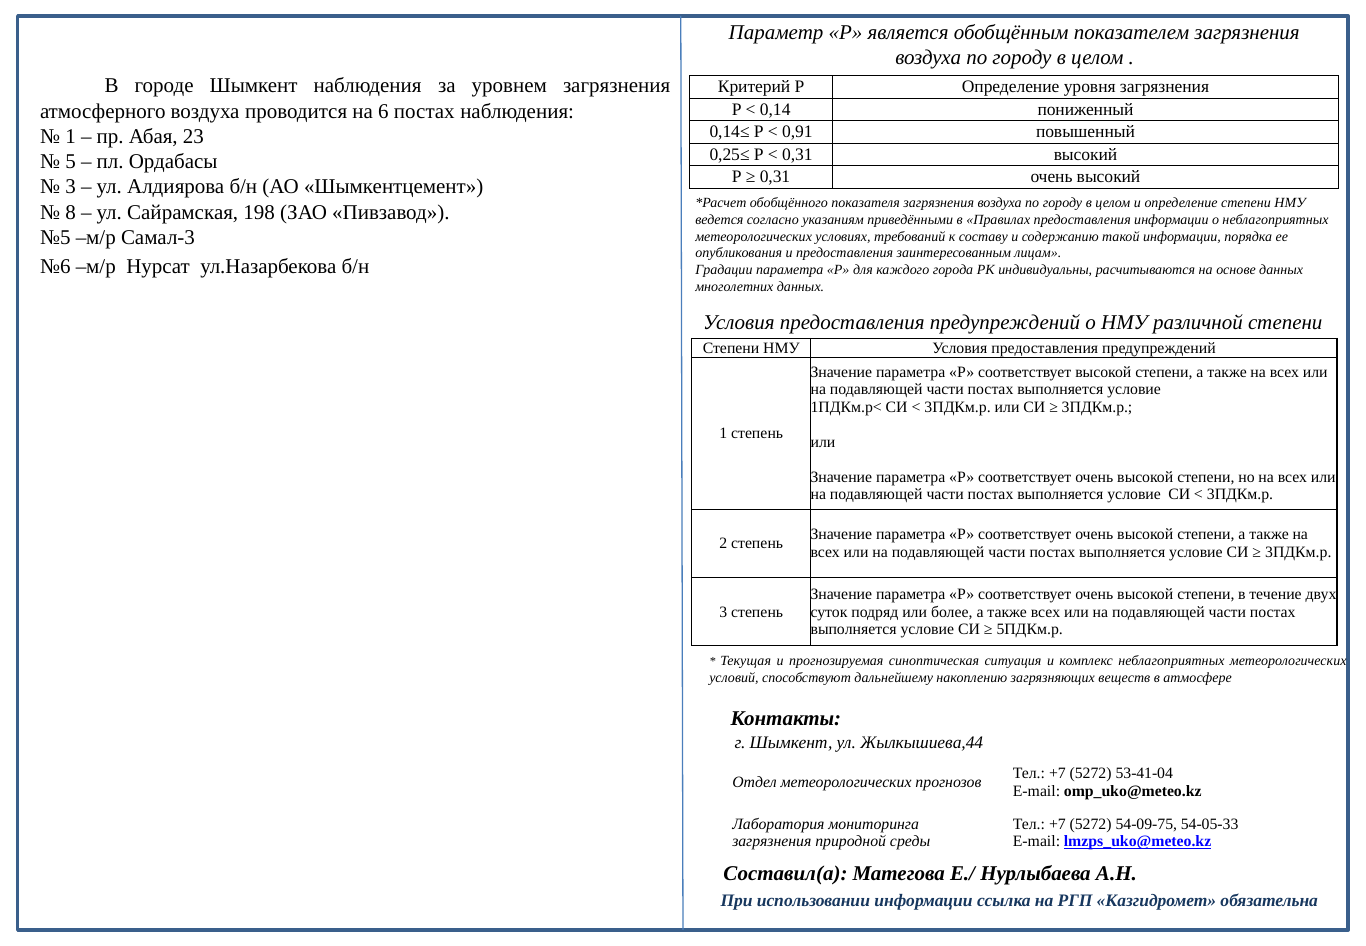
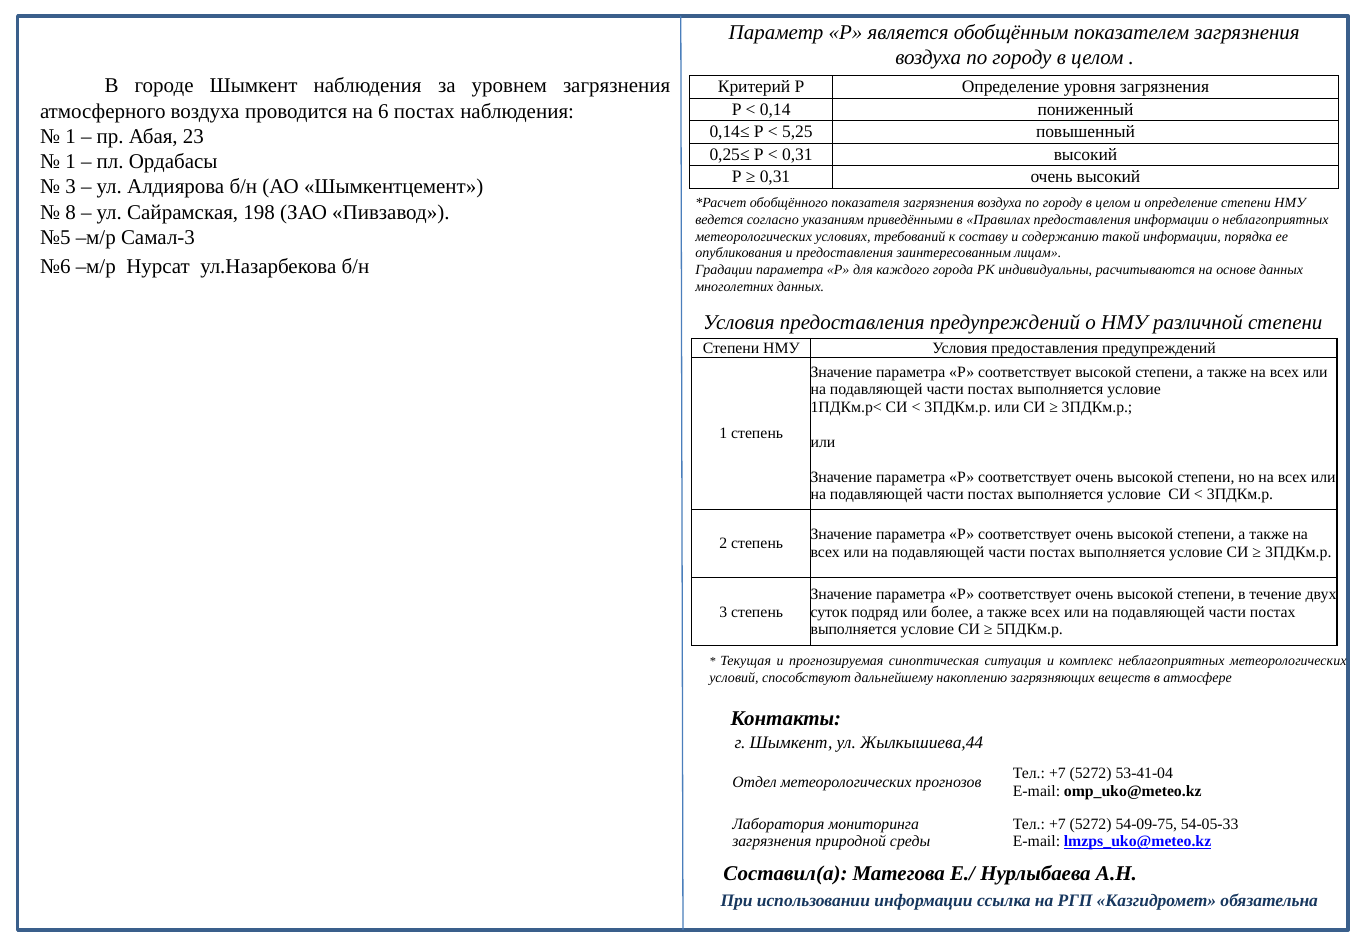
0,91: 0,91 -> 5,25
5 at (71, 162): 5 -> 1
